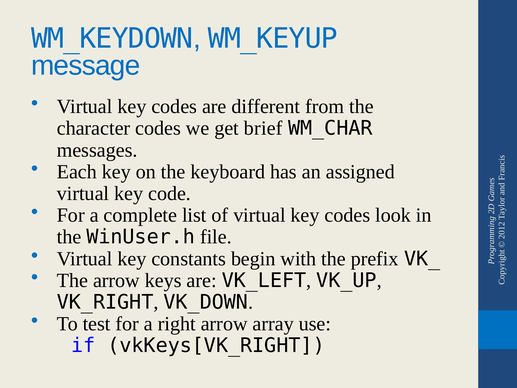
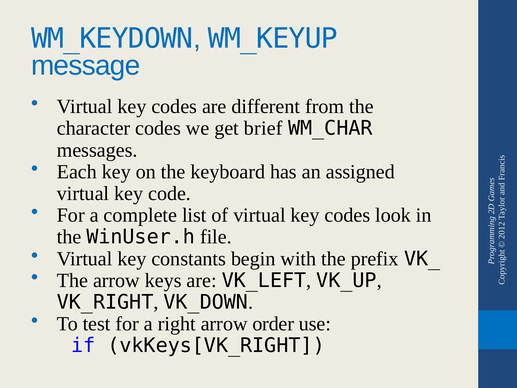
array: array -> order
